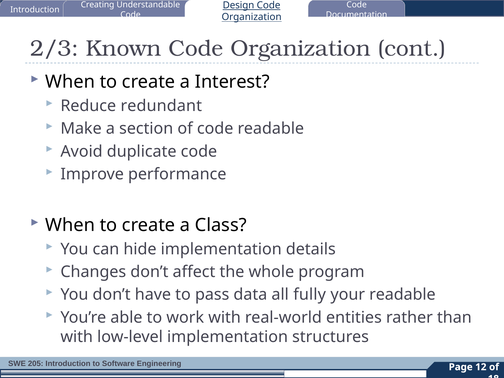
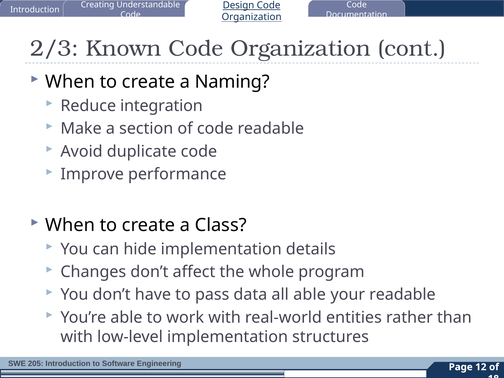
Interest: Interest -> Naming
redundant: redundant -> integration
all fully: fully -> able
